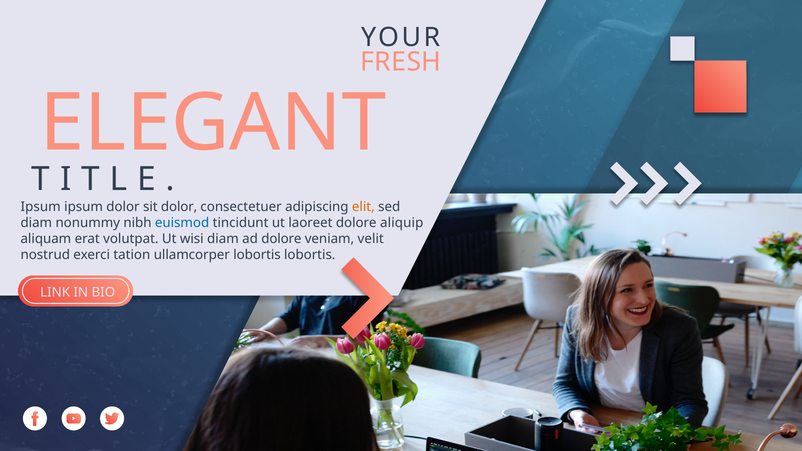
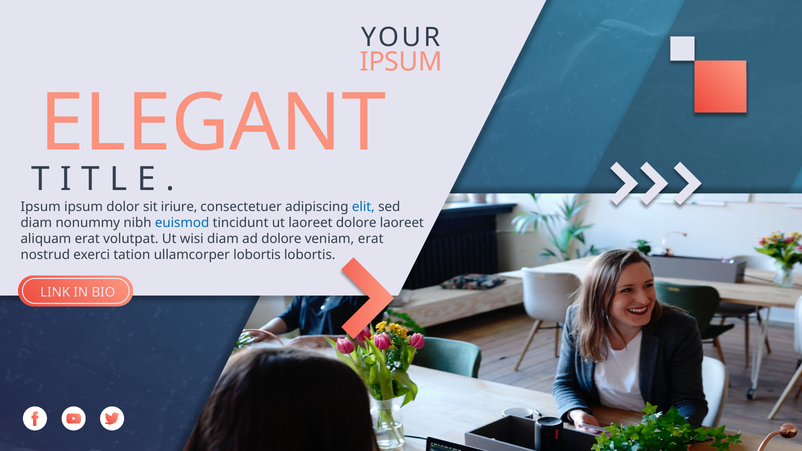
FRESH at (401, 62): FRESH -> IPSUM
sit dolor: dolor -> iriure
elit colour: orange -> blue
dolore aliquip: aliquip -> laoreet
veniam velit: velit -> erat
